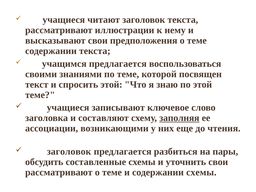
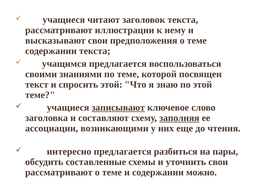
записывают underline: none -> present
заголовок at (69, 152): заголовок -> интересно
содержании схемы: схемы -> можно
